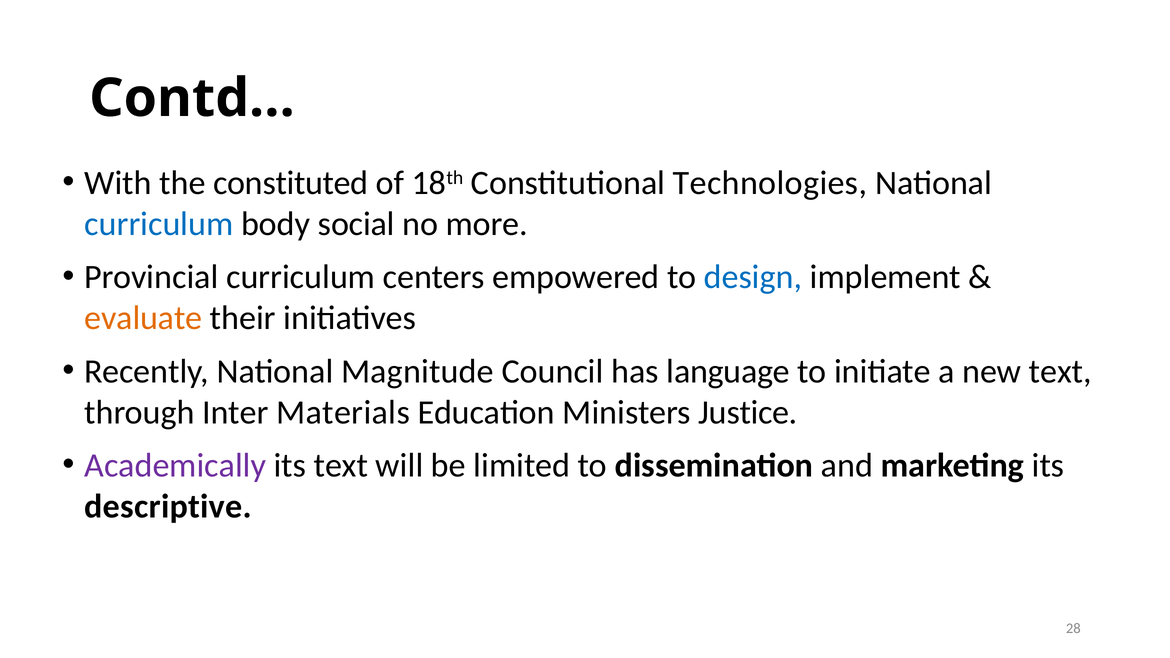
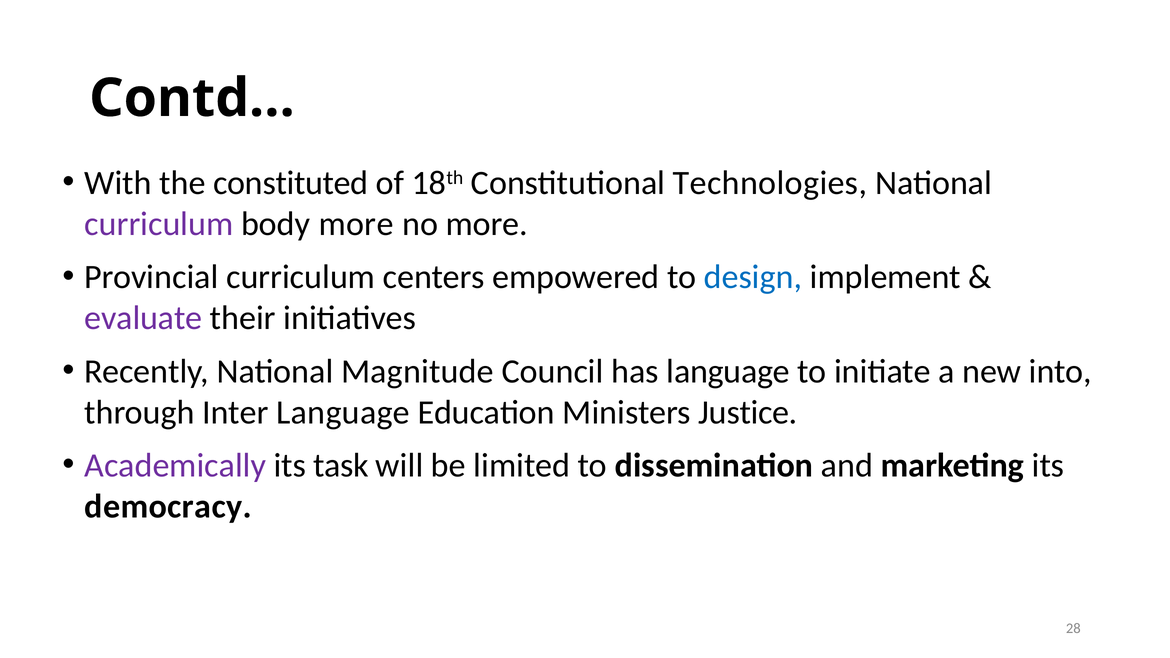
curriculum at (159, 224) colour: blue -> purple
body social: social -> more
evaluate colour: orange -> purple
new text: text -> into
Inter Materials: Materials -> Language
its text: text -> task
descriptive: descriptive -> democracy
